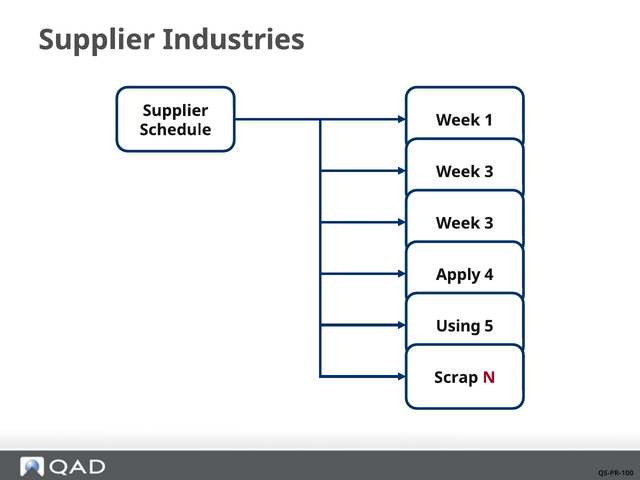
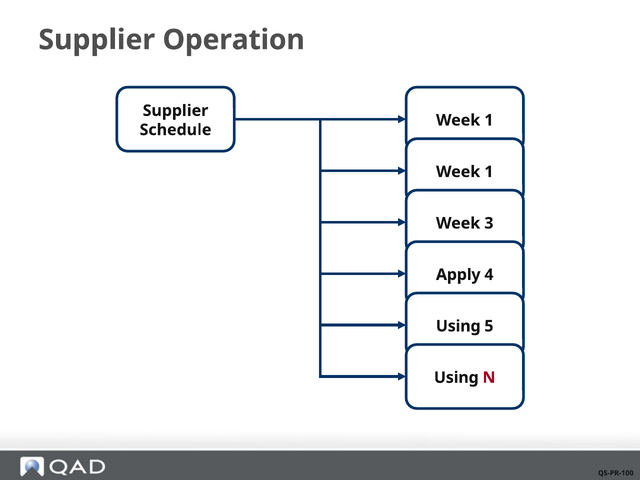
Industries: Industries -> Operation
3 at (489, 172): 3 -> 1
Scrap at (456, 378): Scrap -> Using
